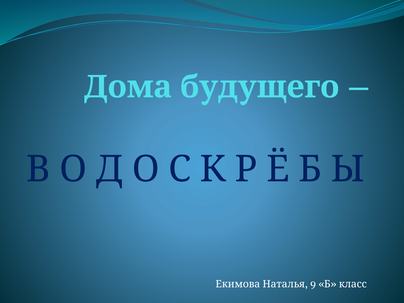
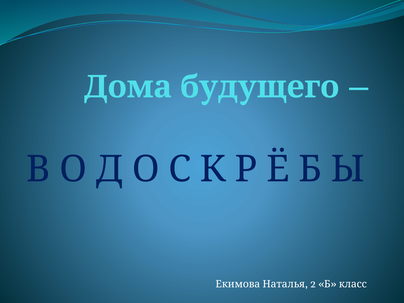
9: 9 -> 2
